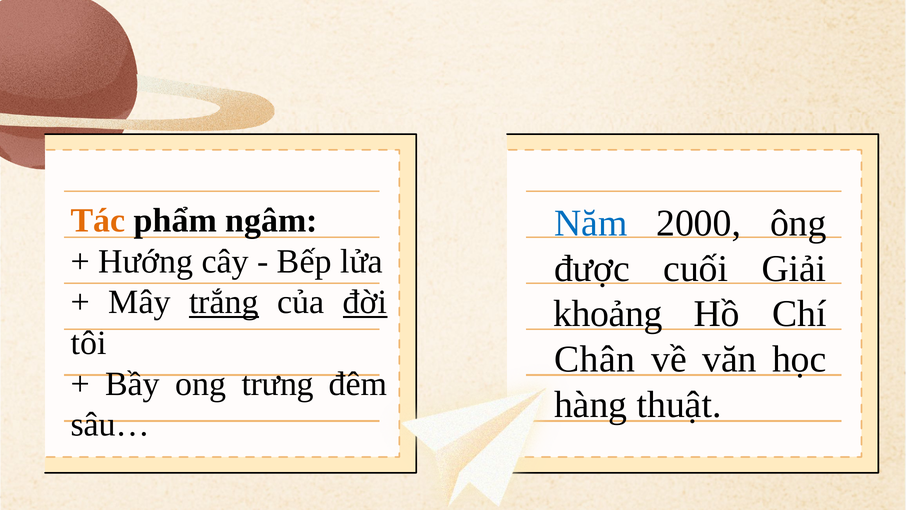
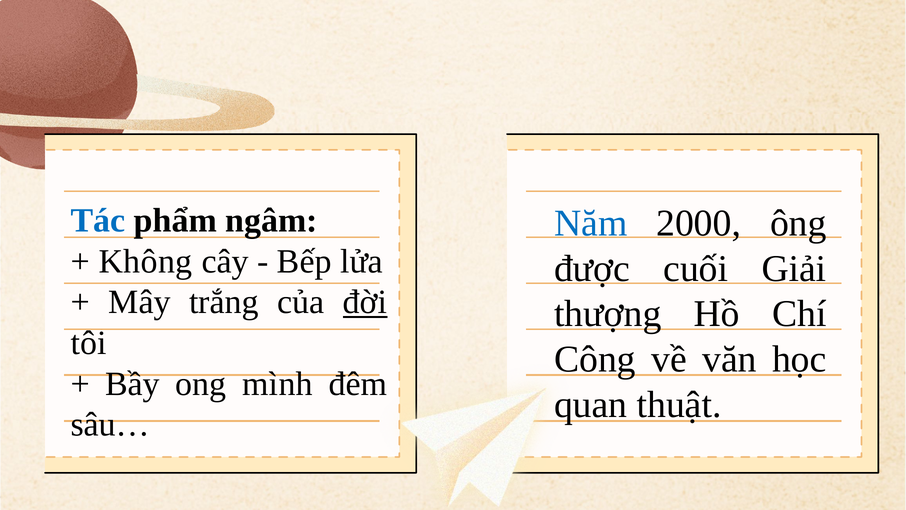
Tác colour: orange -> blue
Hướng: Hướng -> Không
trắng underline: present -> none
khoảng: khoảng -> thượng
Chân: Chân -> Công
trưng: trưng -> mình
hàng: hàng -> quan
